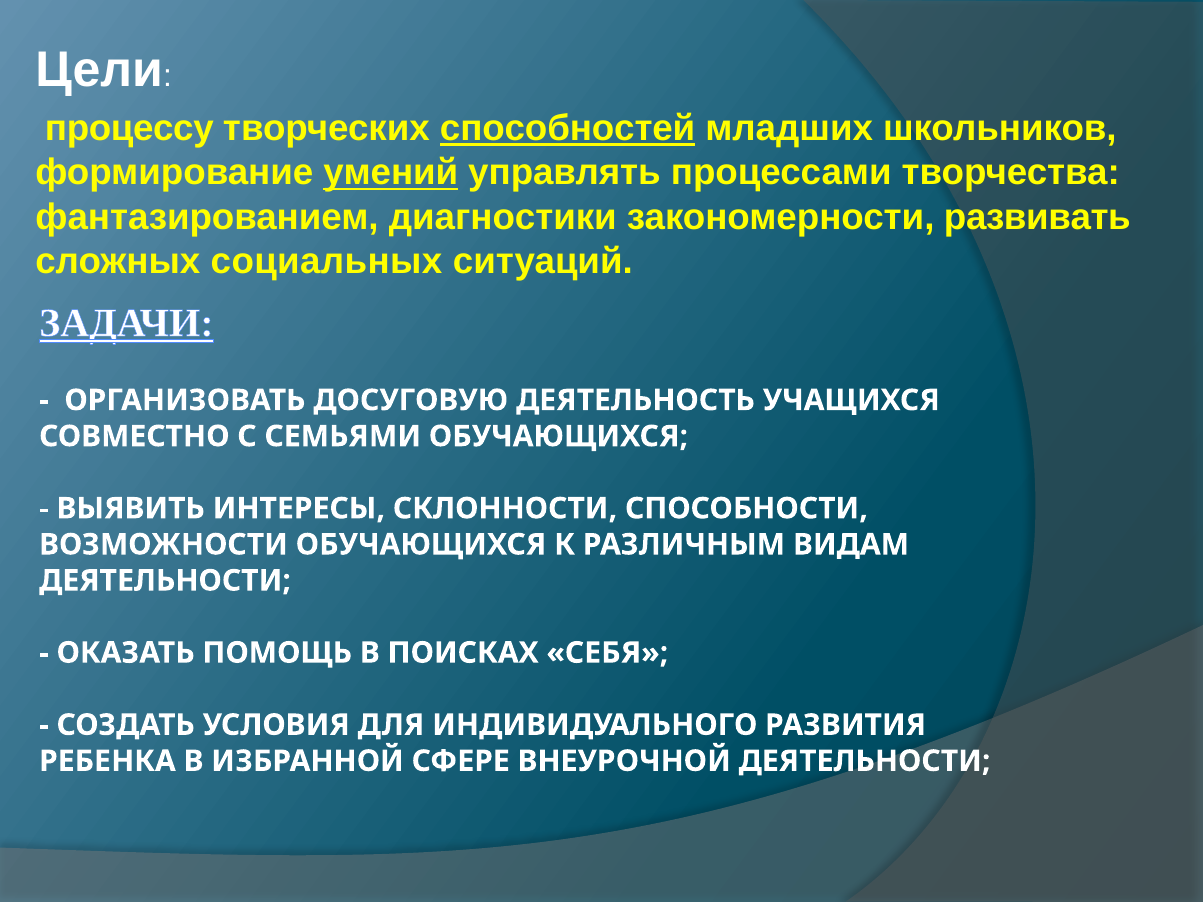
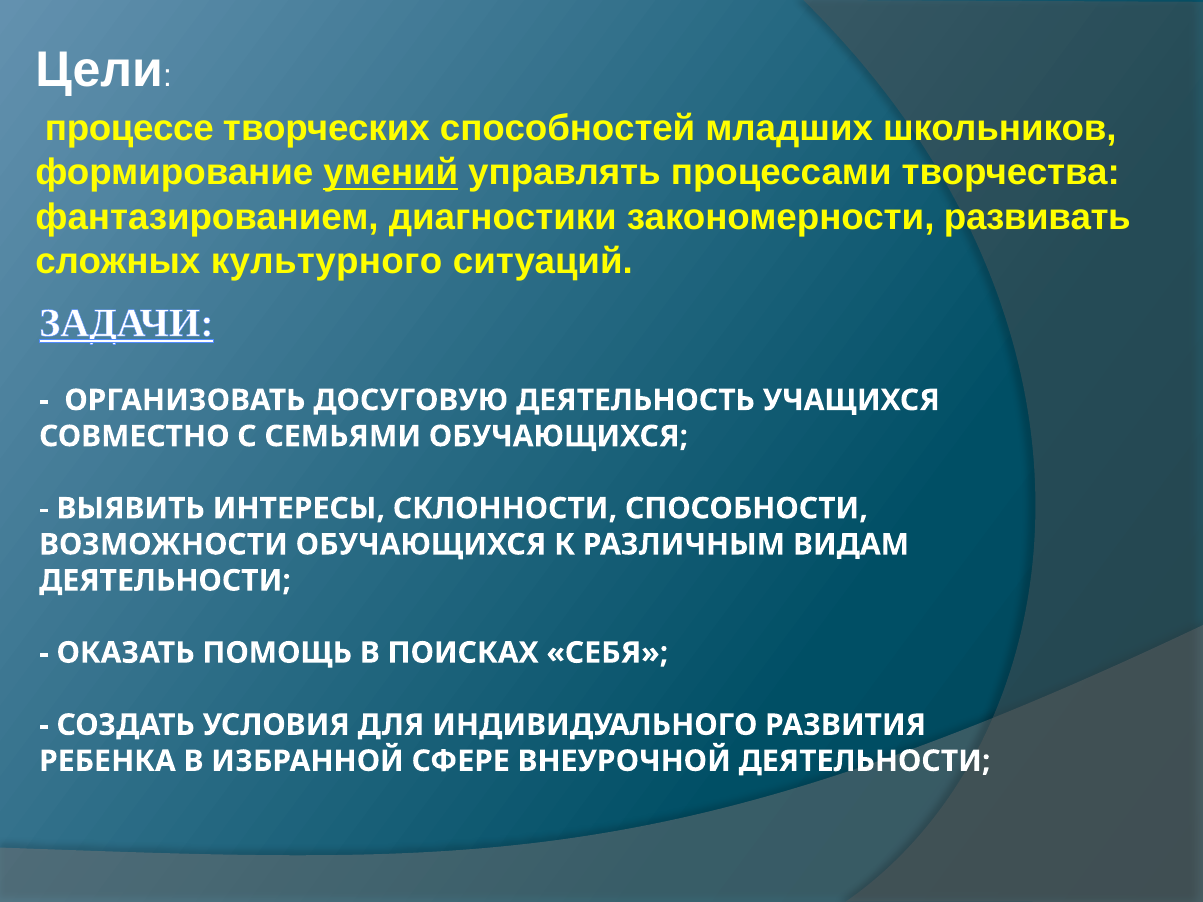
процессу: процессу -> процессе
способностей underline: present -> none
социальных: социальных -> культурного
